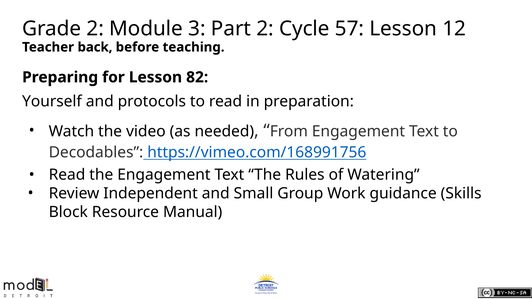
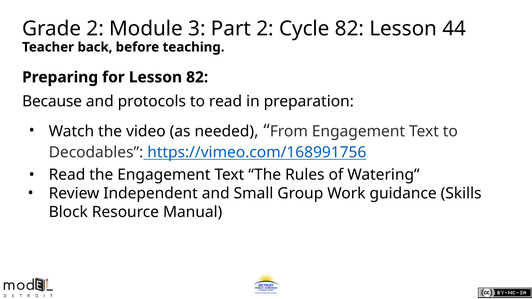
Cycle 57: 57 -> 82
12: 12 -> 44
Yourself: Yourself -> Because
